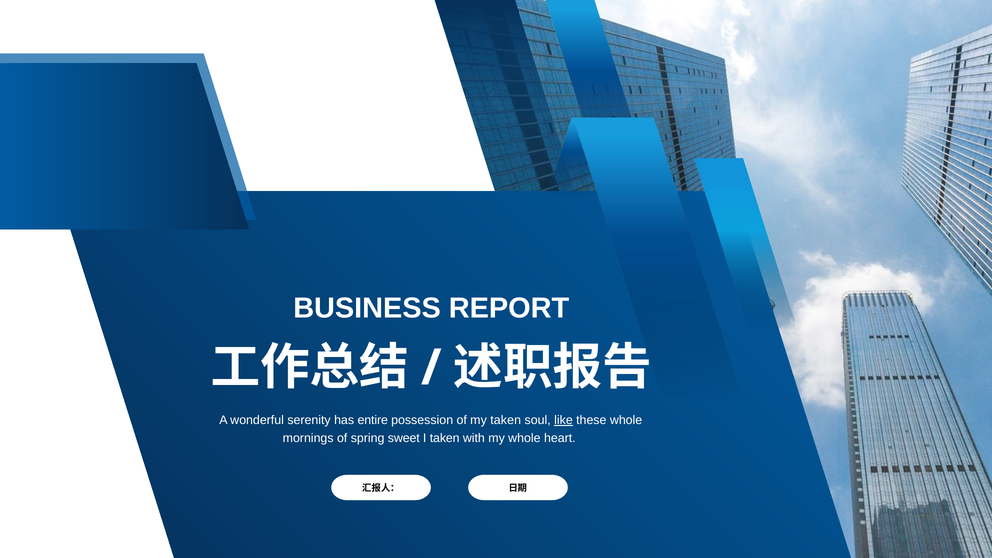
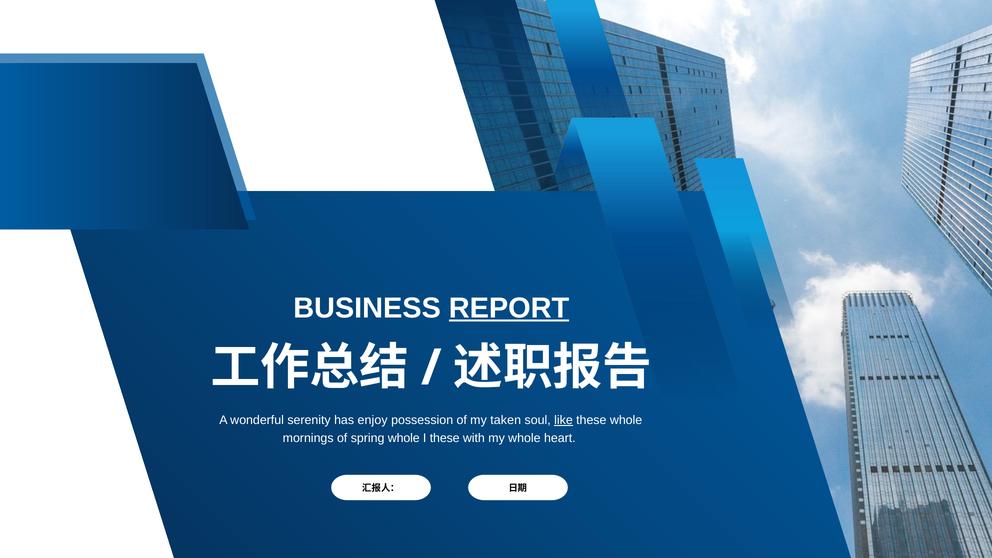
REPORT underline: none -> present
entire: entire -> enjoy
spring sweet: sweet -> whole
I taken: taken -> these
